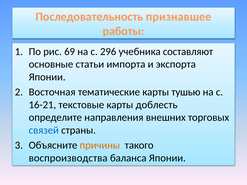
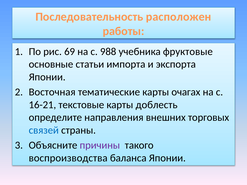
признавшее: признавшее -> расположен
296: 296 -> 988
составляют: составляют -> фруктовые
тушью: тушью -> очагах
причины colour: orange -> purple
